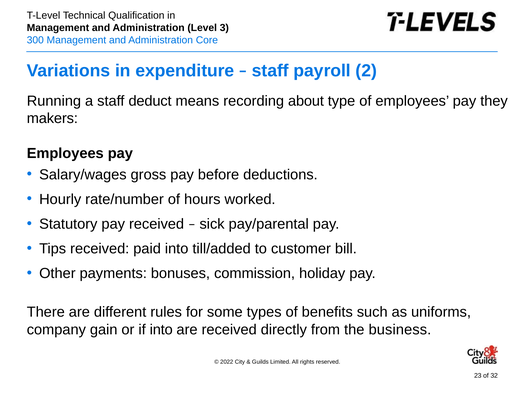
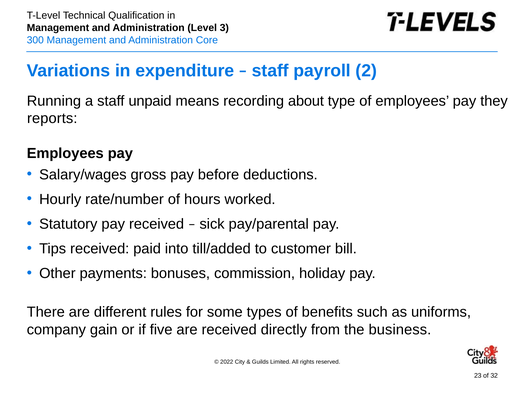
deduct: deduct -> unpaid
makers: makers -> reports
if into: into -> five
